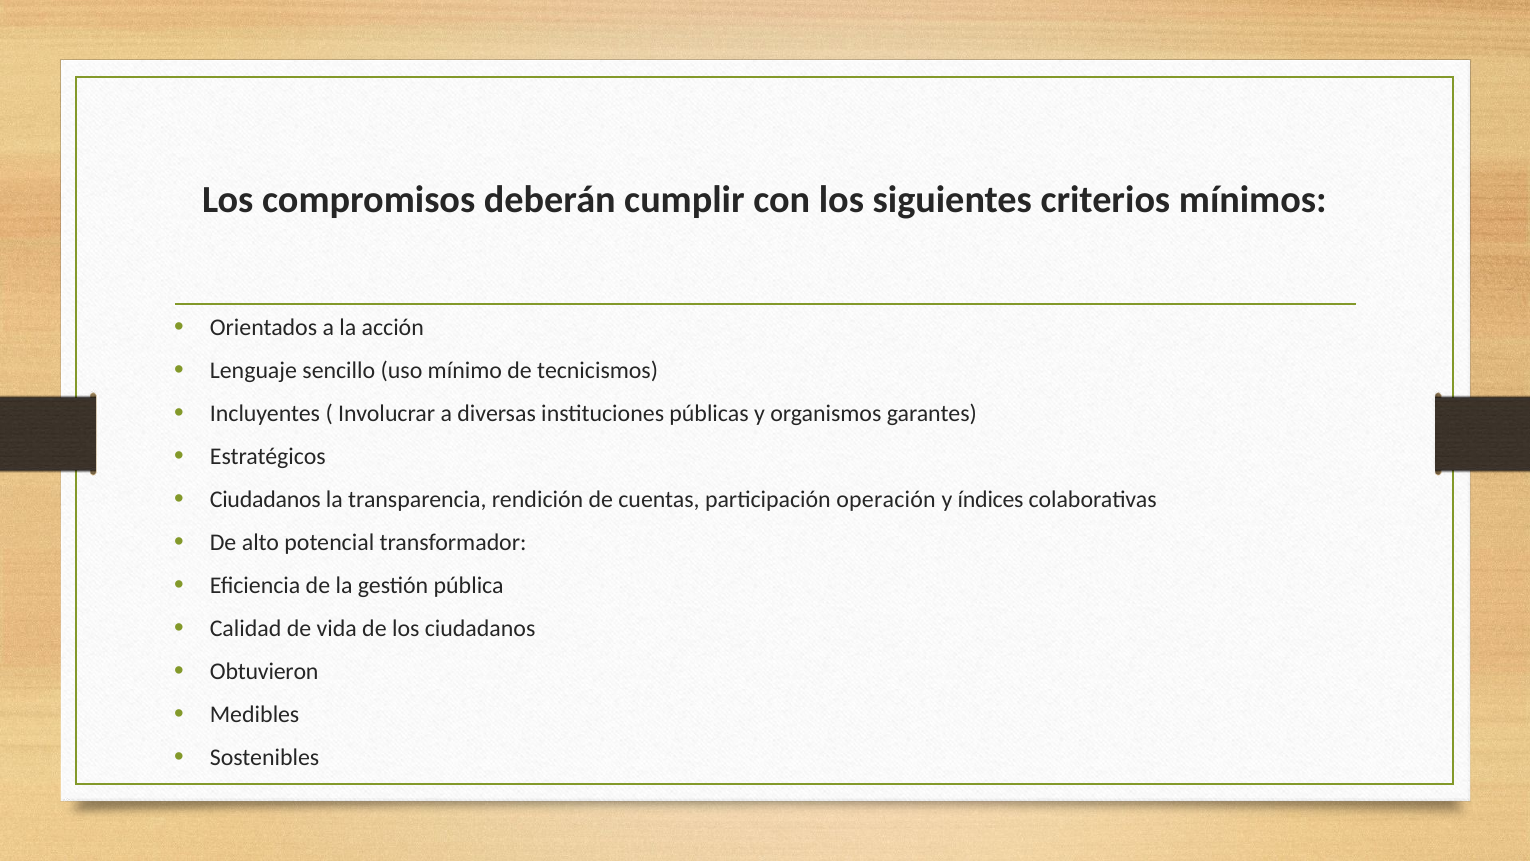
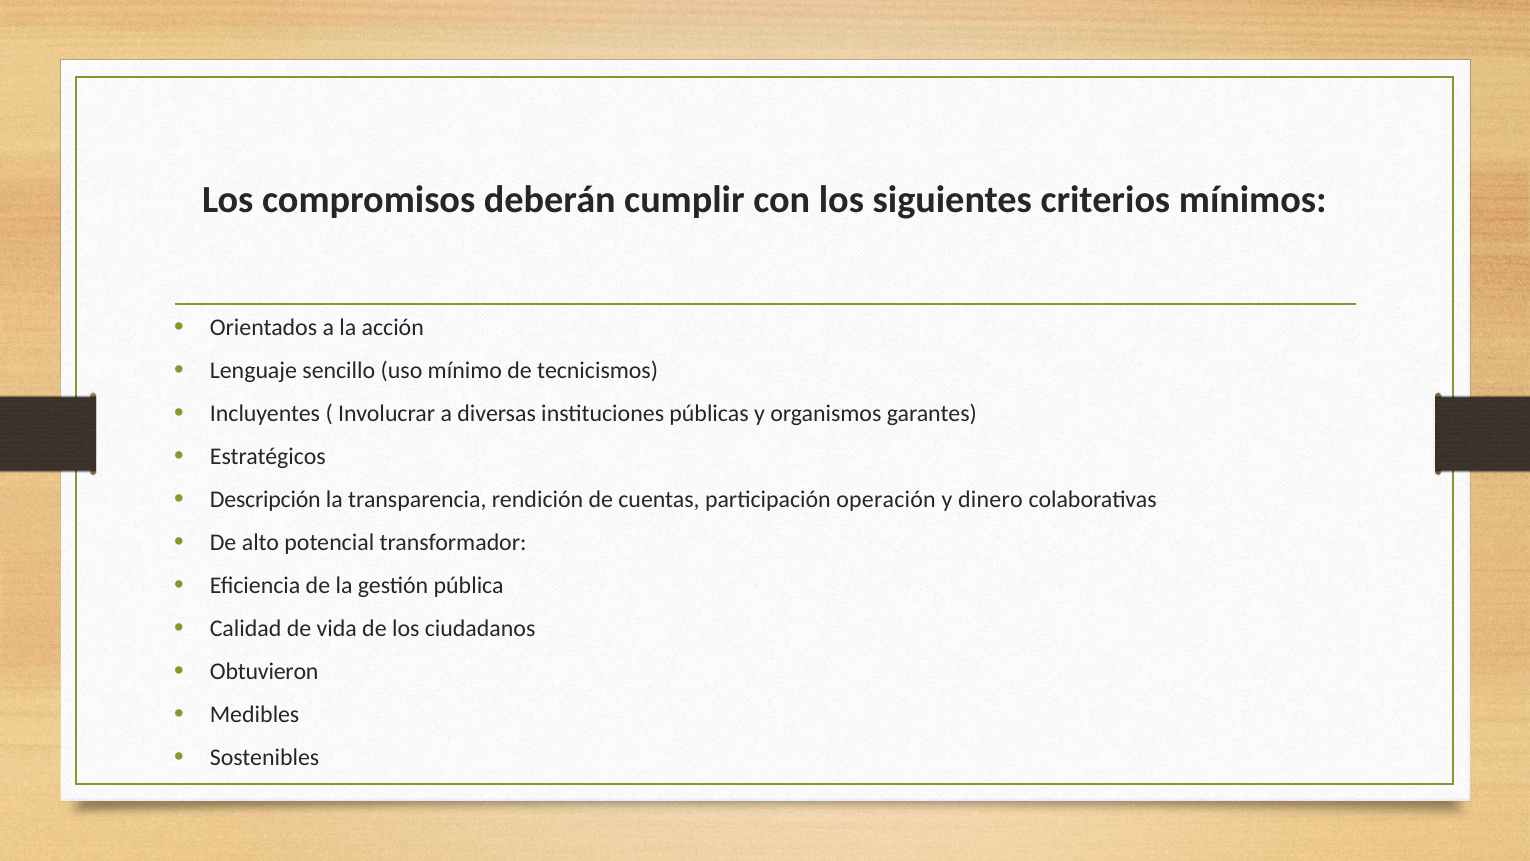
Ciudadanos at (265, 499): Ciudadanos -> Descripción
índices: índices -> dinero
